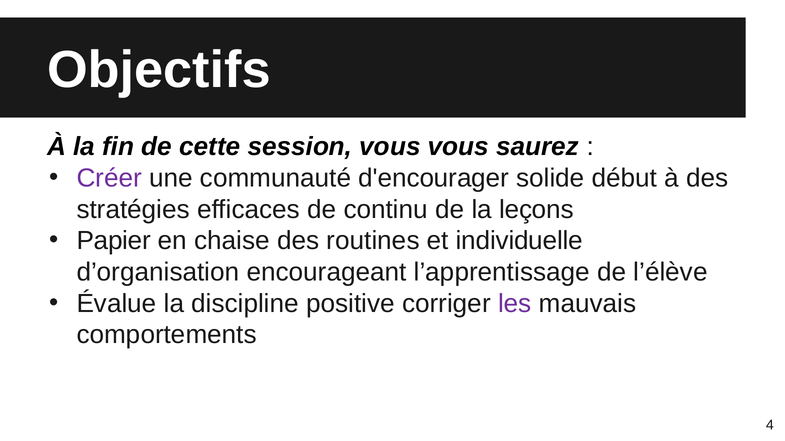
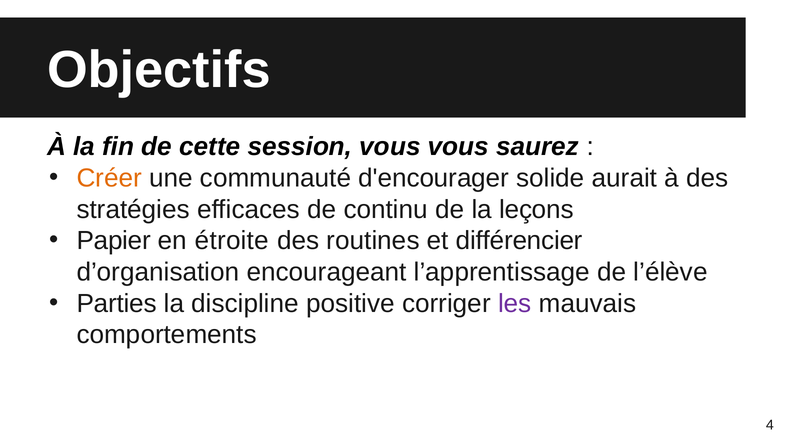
Créer colour: purple -> orange
début: début -> aurait
chaise: chaise -> étroite
individuelle: individuelle -> différencier
Évalue: Évalue -> Parties
